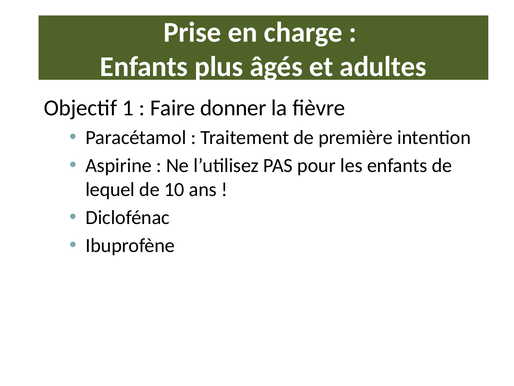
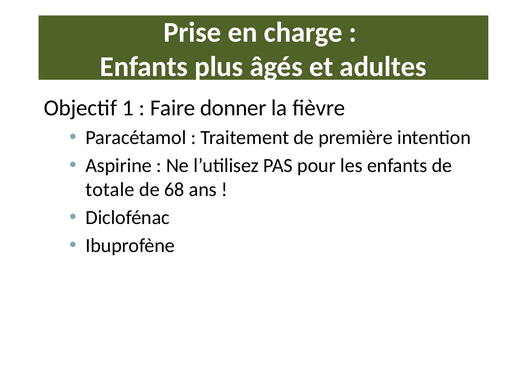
lequel: lequel -> totale
10: 10 -> 68
